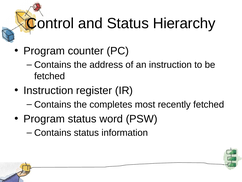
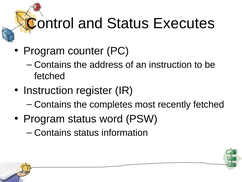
Hierarchy: Hierarchy -> Executes
